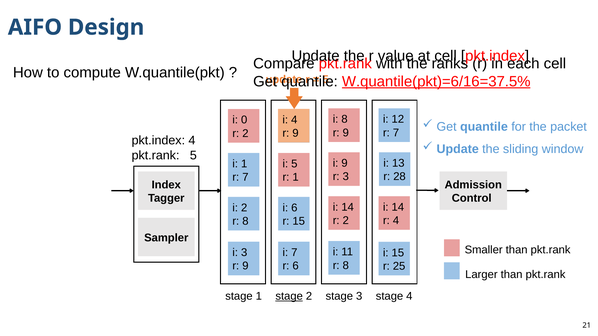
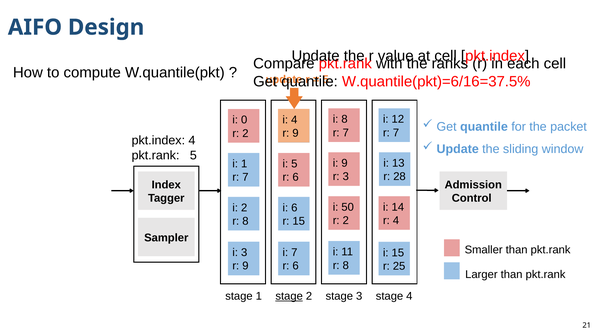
W.quantile(pkt)=6/16=37.5% underline: present -> none
9 at (346, 133): 9 -> 7
1 at (296, 177): 1 -> 6
14 at (348, 207): 14 -> 50
